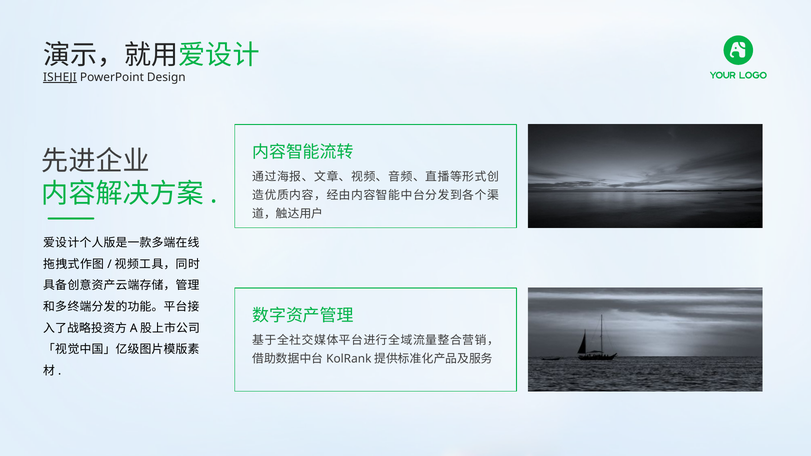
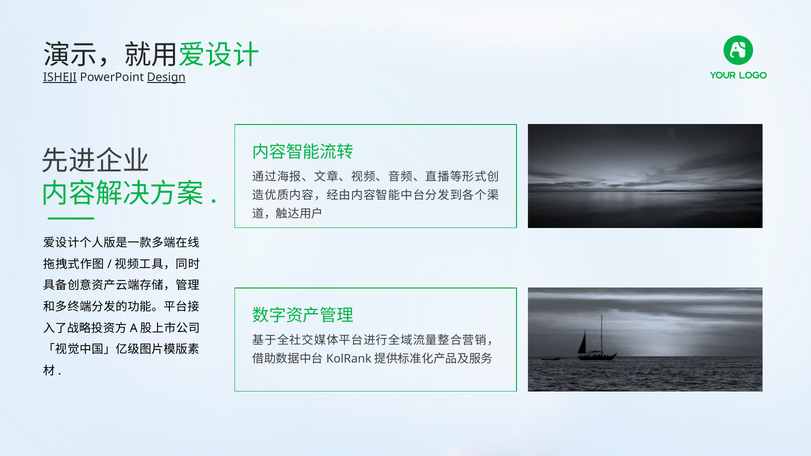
Design underline: none -> present
